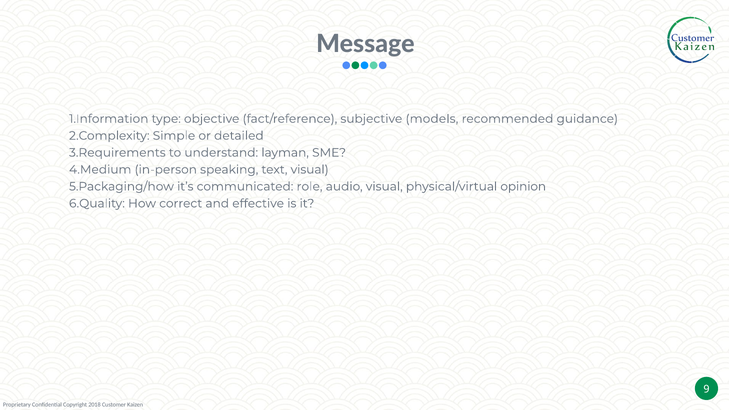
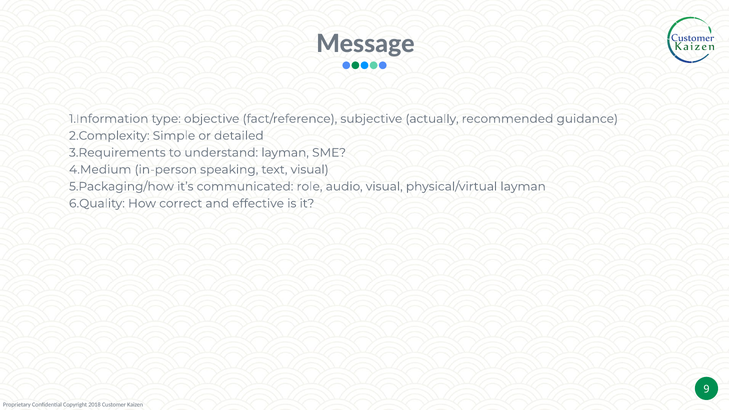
models: models -> actually
physical/virtual opinion: opinion -> layman
